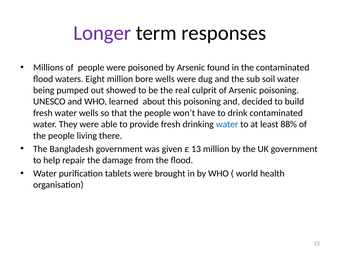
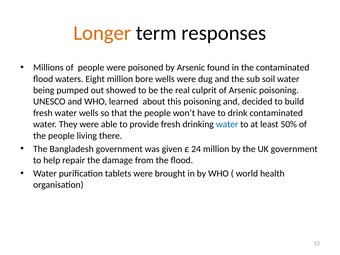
Longer colour: purple -> orange
88%: 88% -> 50%
13 at (196, 149): 13 -> 24
